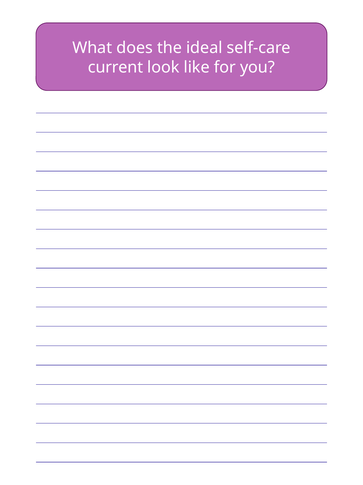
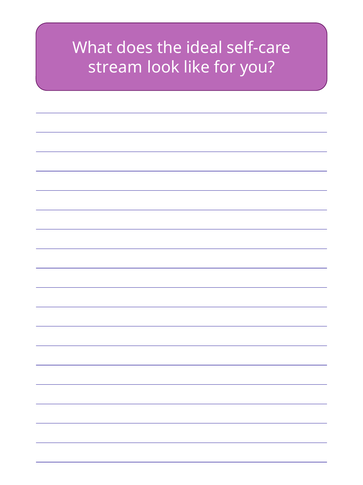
current: current -> stream
